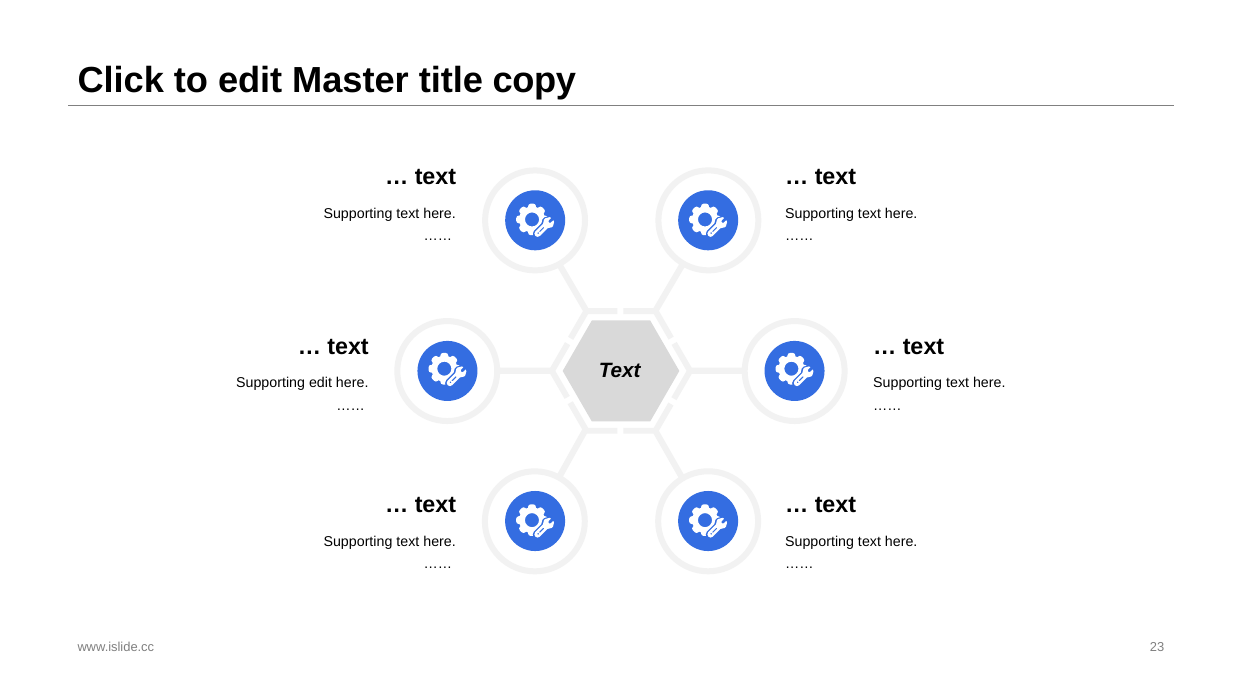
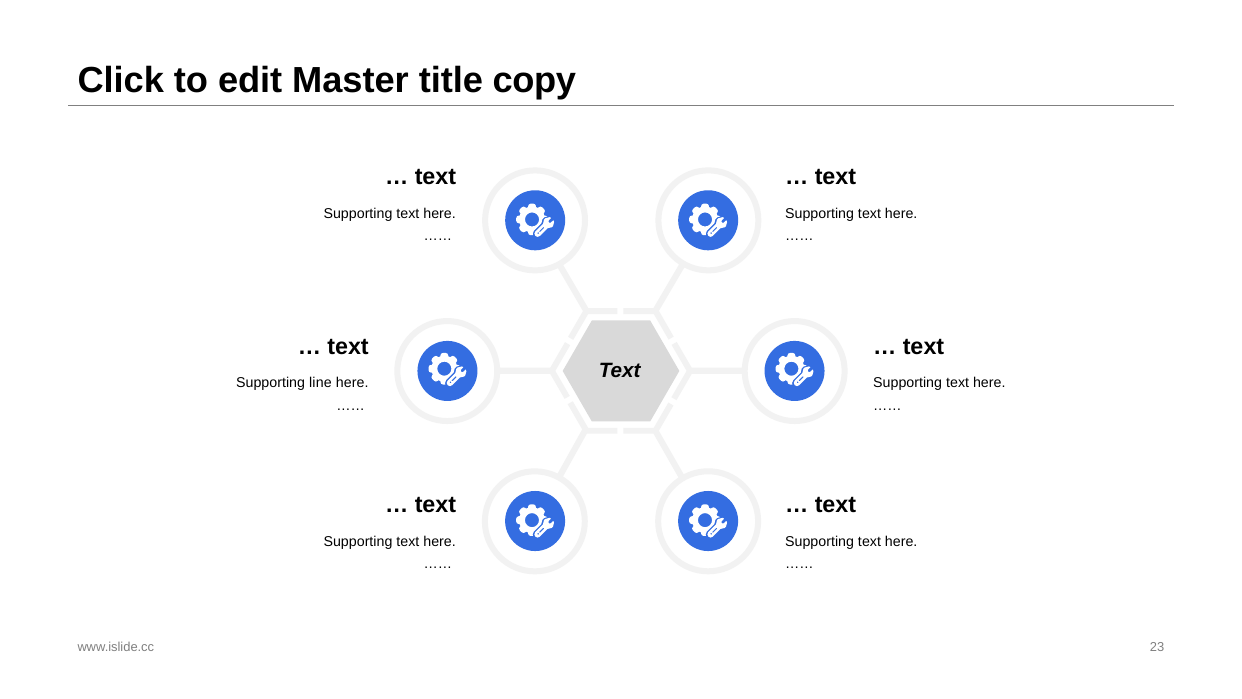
Supporting edit: edit -> line
